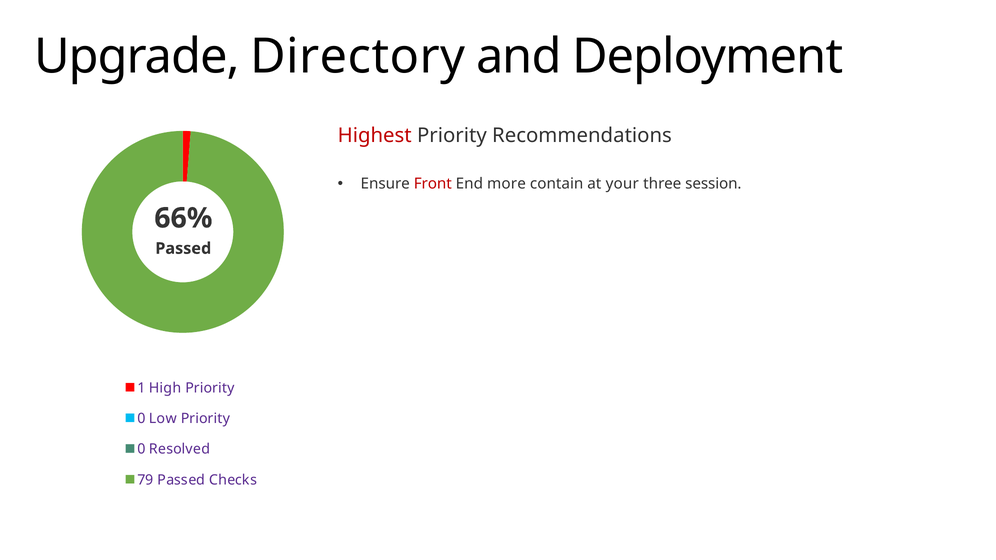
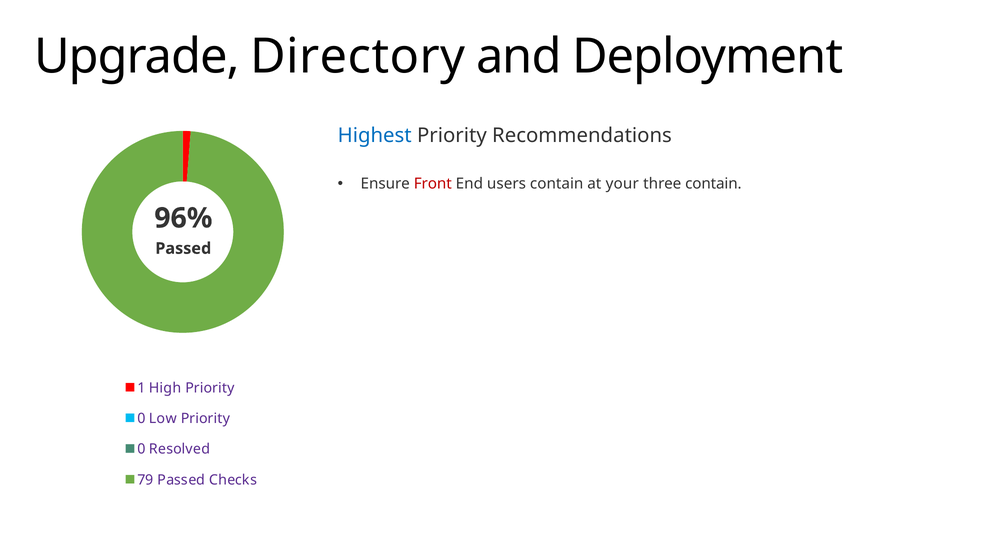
Highest colour: red -> blue
more: more -> users
three session: session -> contain
66%: 66% -> 96%
